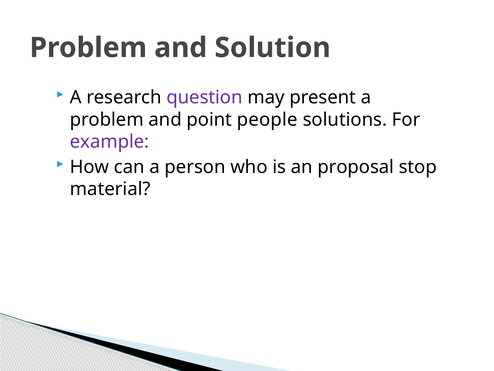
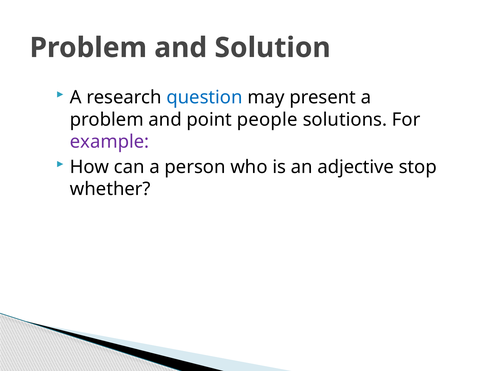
question colour: purple -> blue
proposal: proposal -> adjective
material: material -> whether
